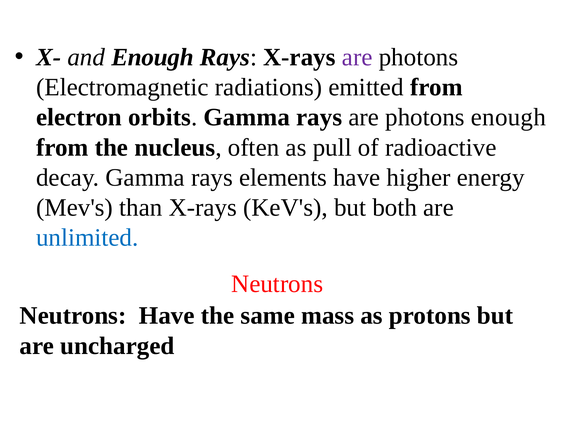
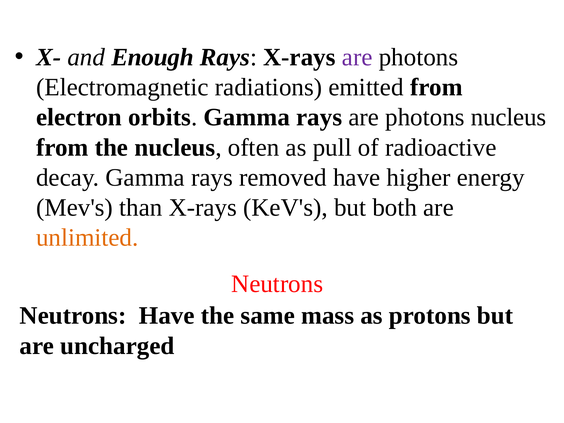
photons enough: enough -> nucleus
elements: elements -> removed
unlimited colour: blue -> orange
